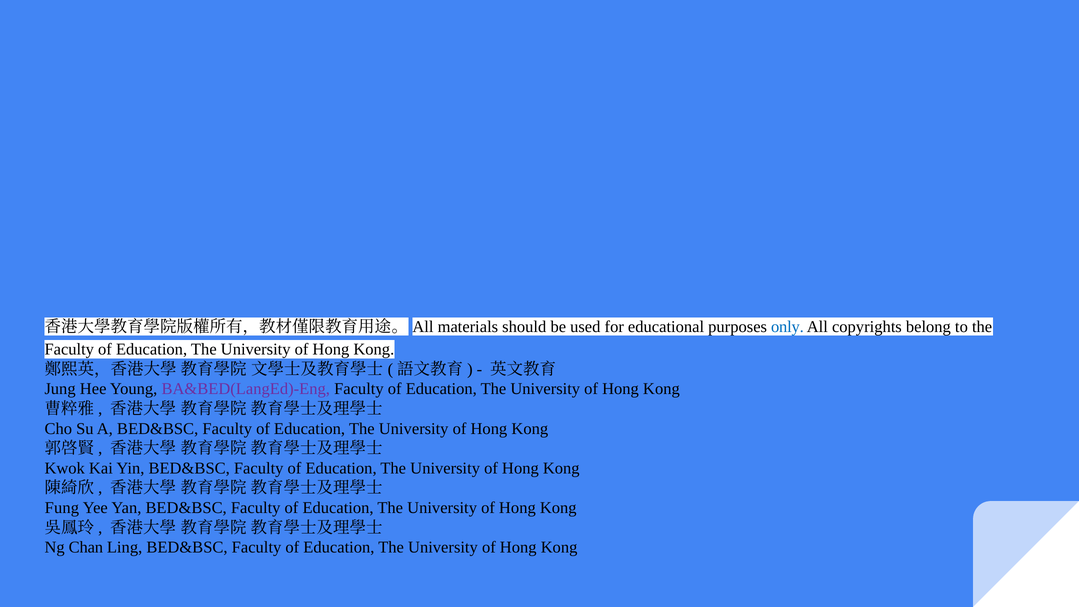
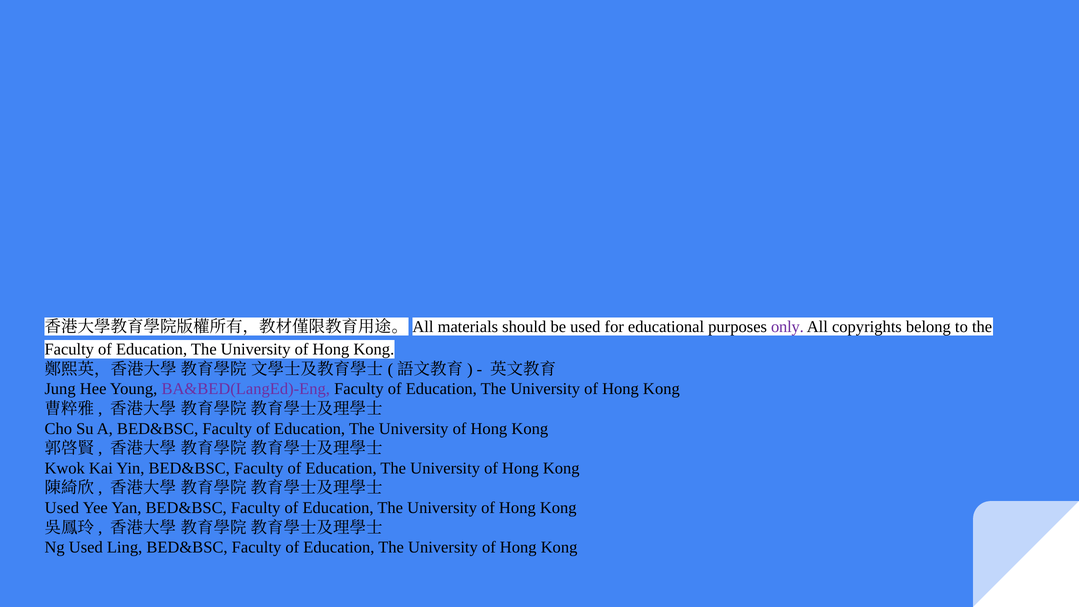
only colour: blue -> purple
Fung at (62, 508): Fung -> Used
Ng Chan: Chan -> Used
